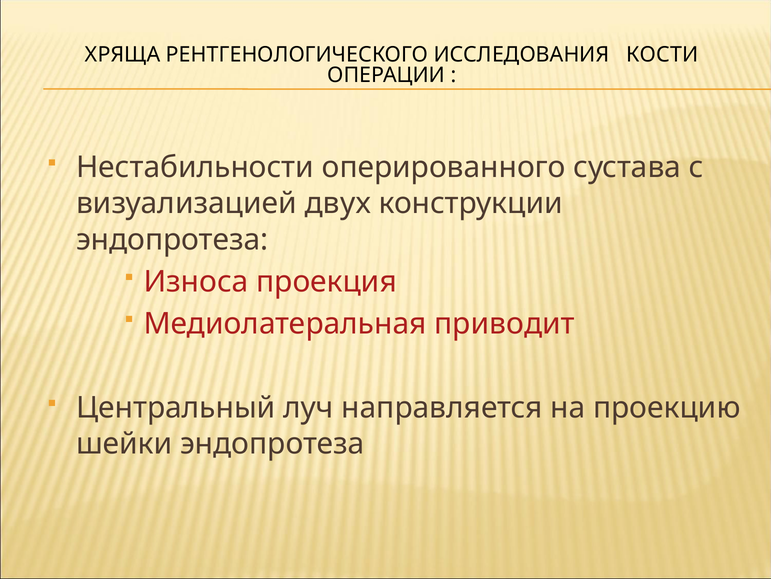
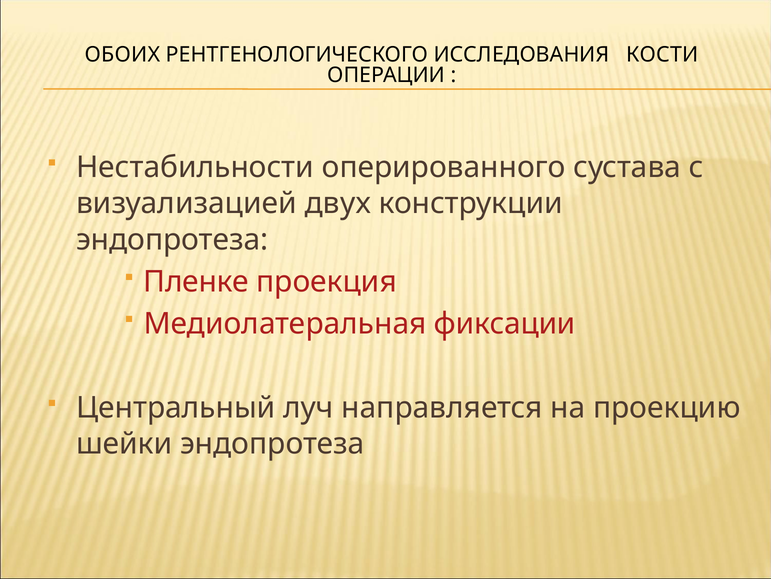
ХРЯЩА: ХРЯЩА -> ОБОИХ
Износа: Износа -> Пленке
приводит: приводит -> фиксации
